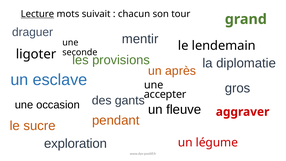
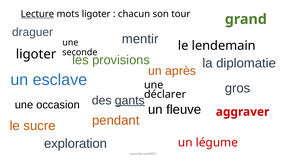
mots suivait: suivait -> ligoter
accepter: accepter -> déclarer
gants underline: none -> present
